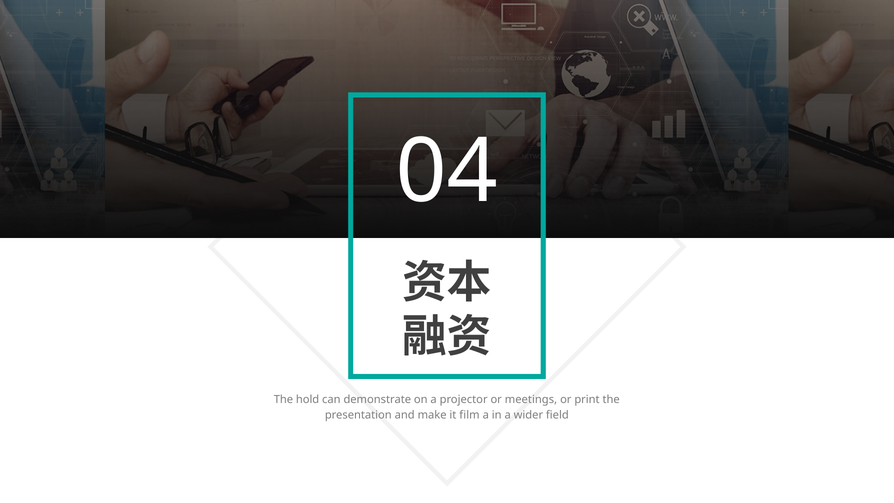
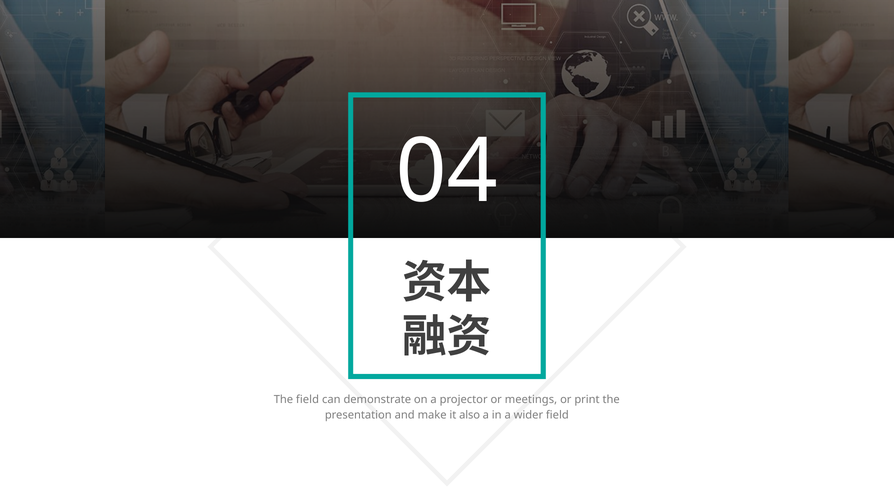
The hold: hold -> field
film: film -> also
